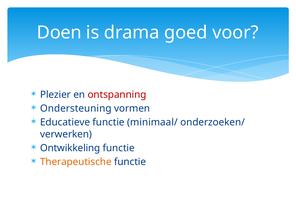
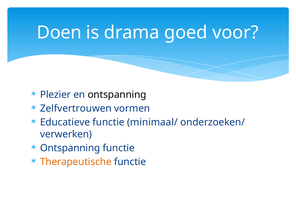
ontspanning at (117, 95) colour: red -> black
Ondersteuning: Ondersteuning -> Zelfvertrouwen
Ontwikkeling at (70, 148): Ontwikkeling -> Ontspanning
